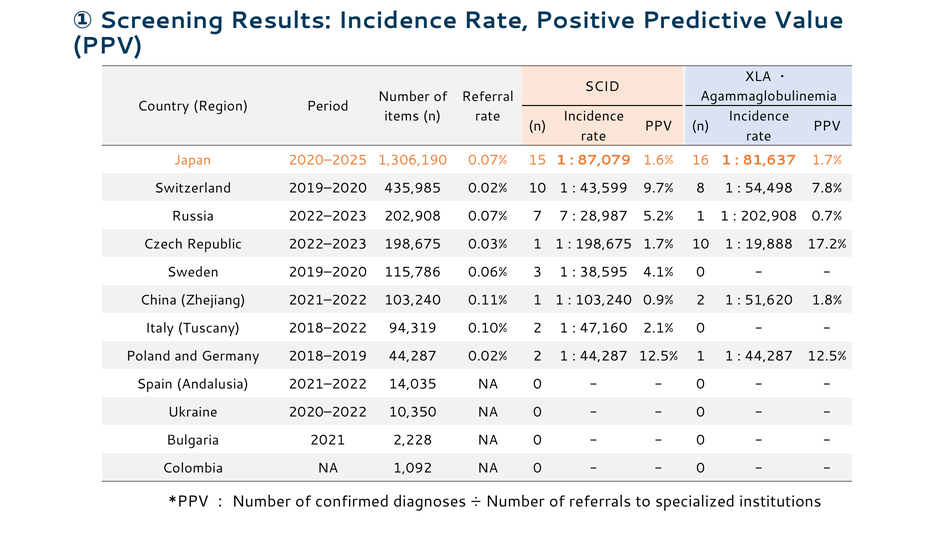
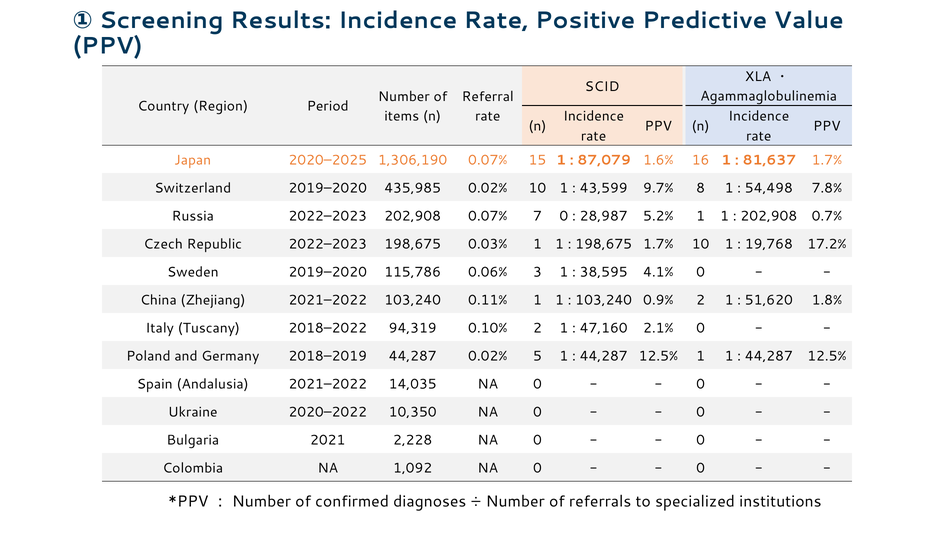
7 7: 7 -> 0
19,888: 19,888 -> 19,768
0.02% 2: 2 -> 5
